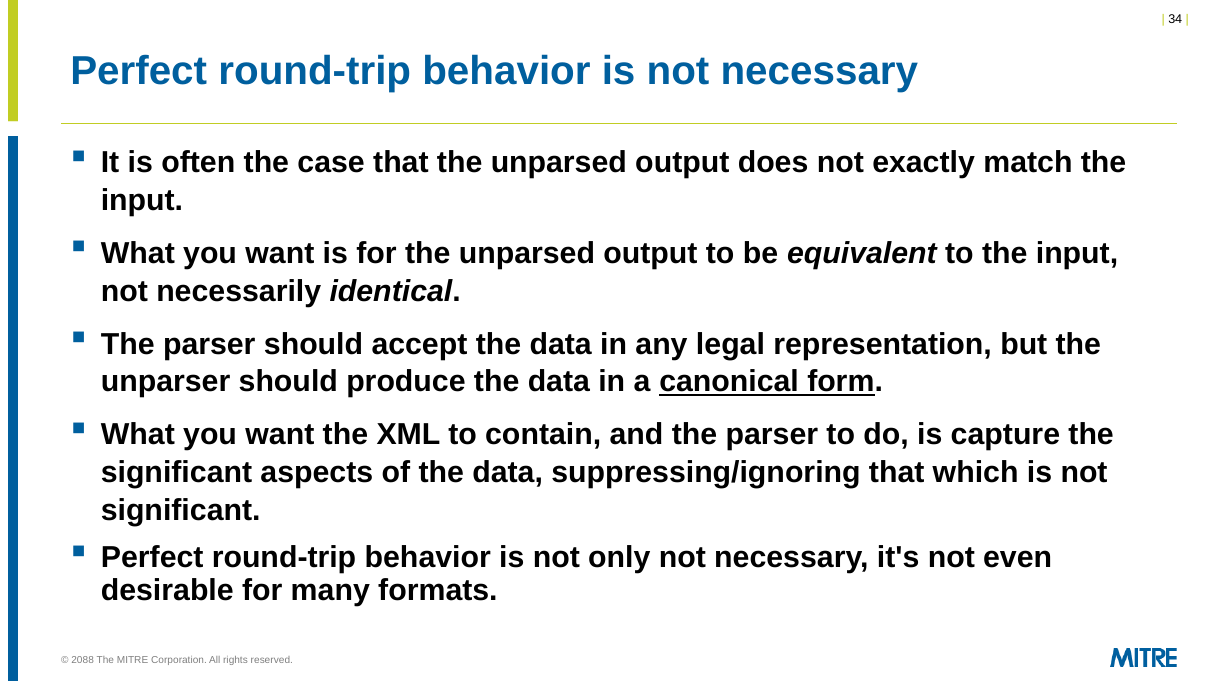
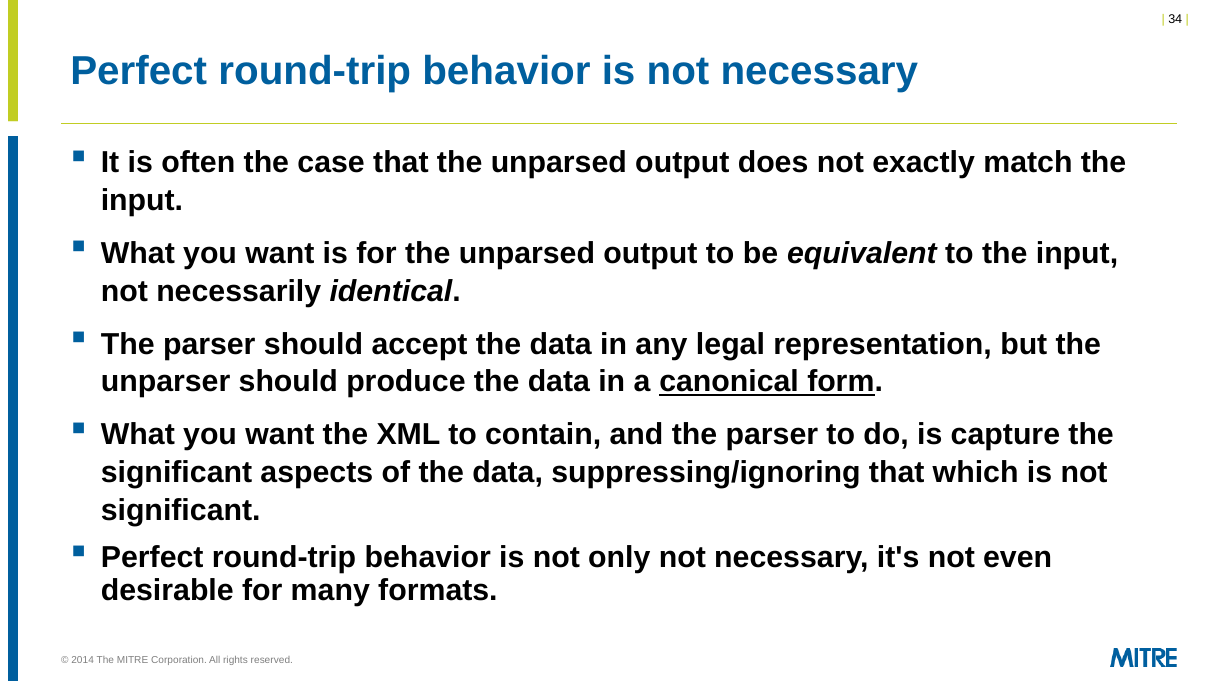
2088: 2088 -> 2014
